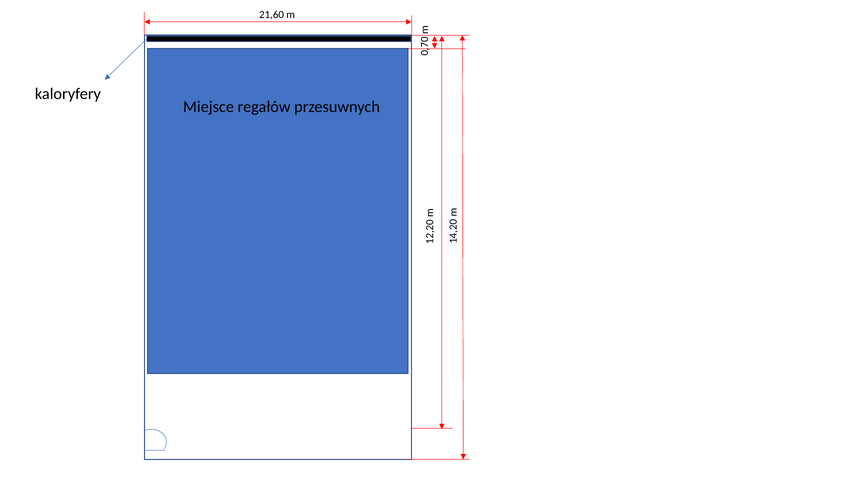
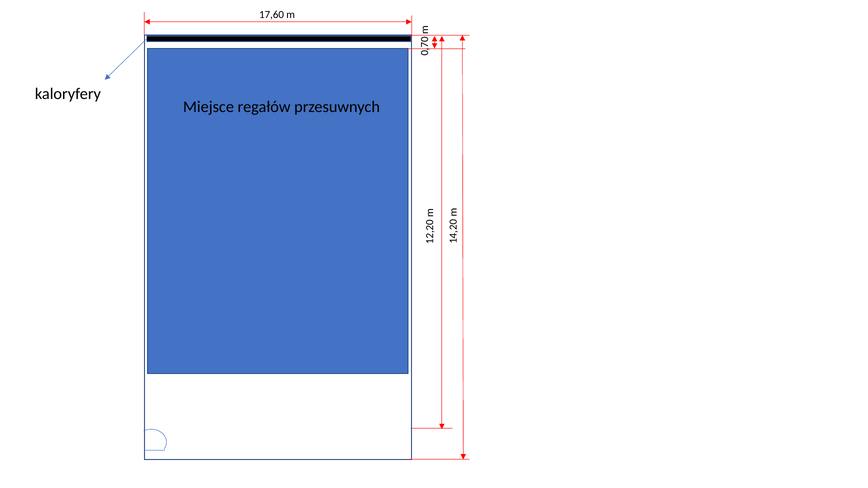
21,60: 21,60 -> 17,60
